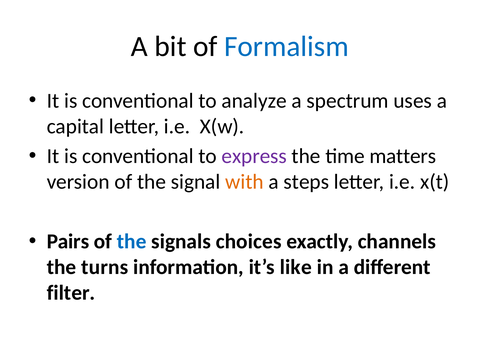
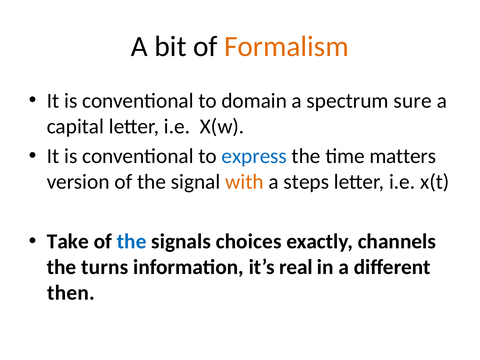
Formalism colour: blue -> orange
analyze: analyze -> domain
uses: uses -> sure
express colour: purple -> blue
Pairs: Pairs -> Take
like: like -> real
filter: filter -> then
